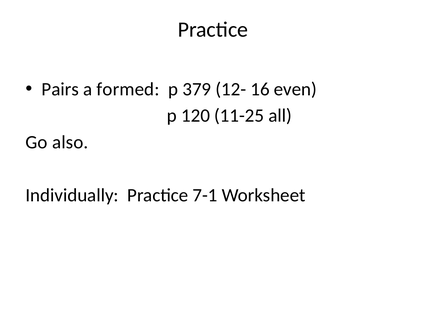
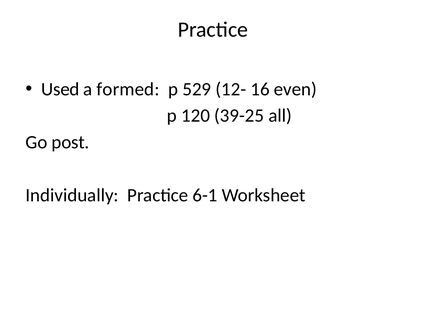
Pairs: Pairs -> Used
379: 379 -> 529
11-25: 11-25 -> 39-25
also: also -> post
7-1: 7-1 -> 6-1
